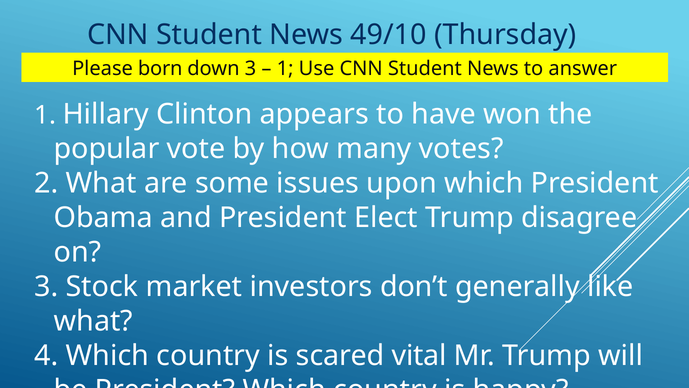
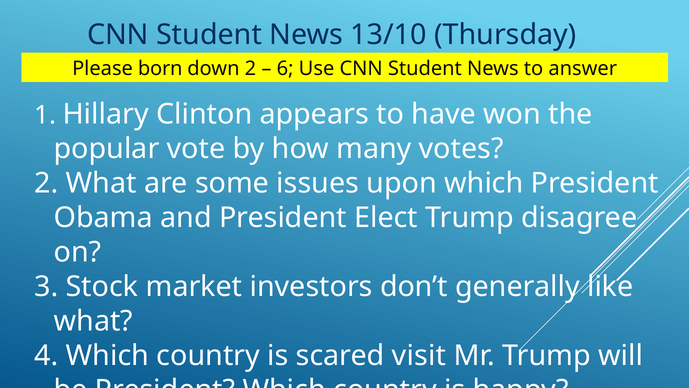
49/10: 49/10 -> 13/10
down 3: 3 -> 2
1 at (285, 69): 1 -> 6
vital: vital -> visit
